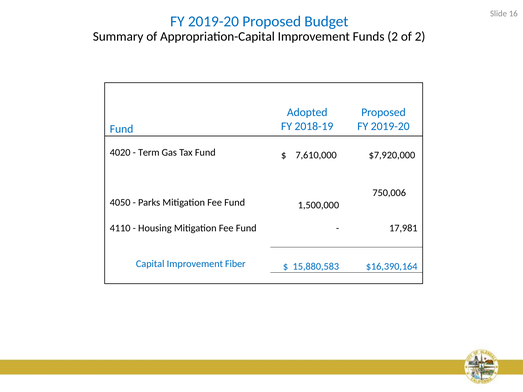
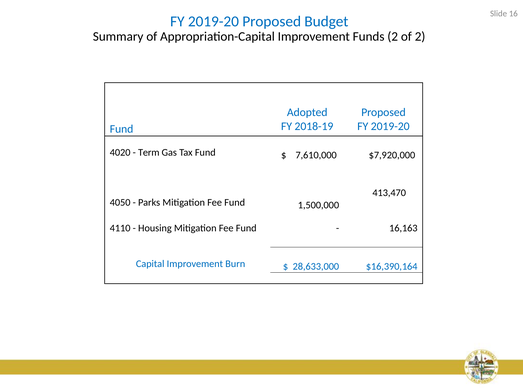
750,006: 750,006 -> 413,470
17,981: 17,981 -> 16,163
Fiber: Fiber -> Burn
15,880,583: 15,880,583 -> 28,633,000
